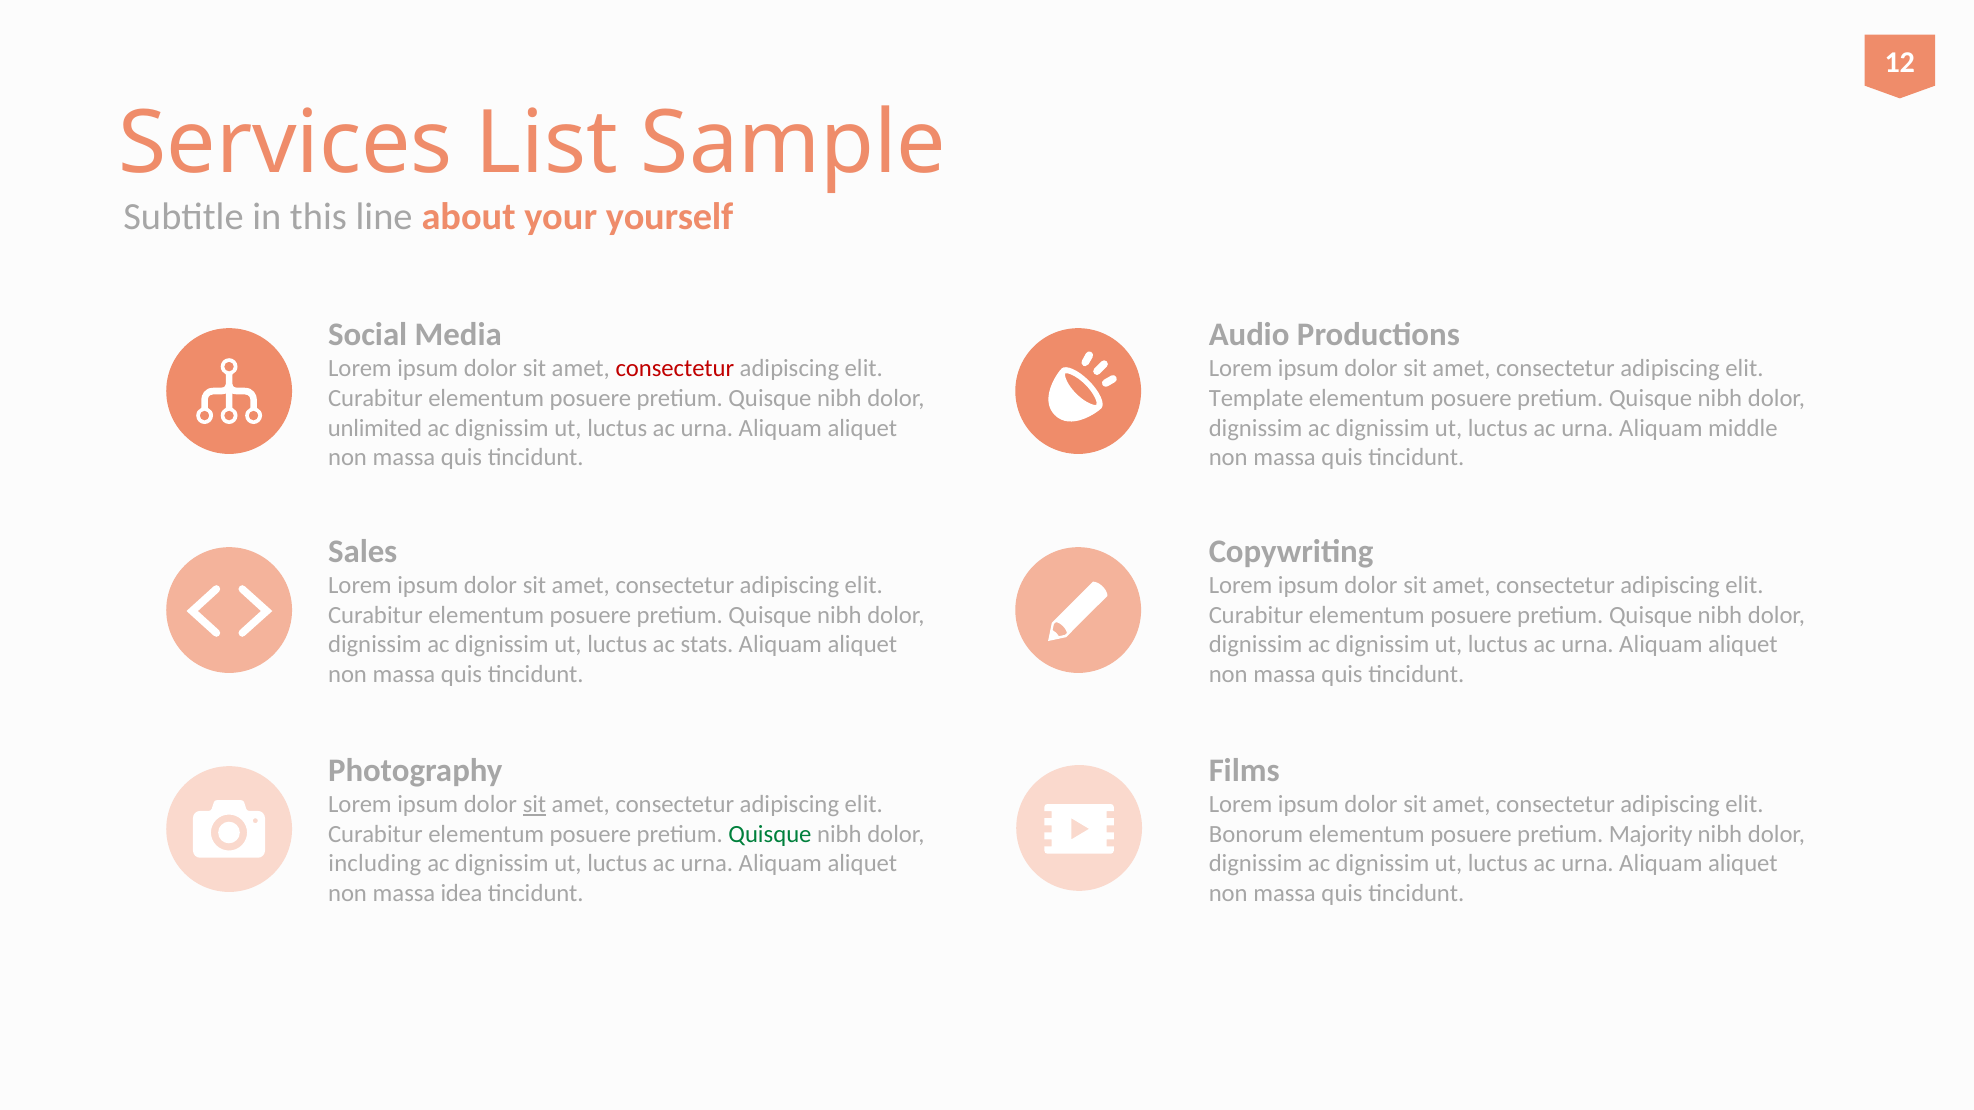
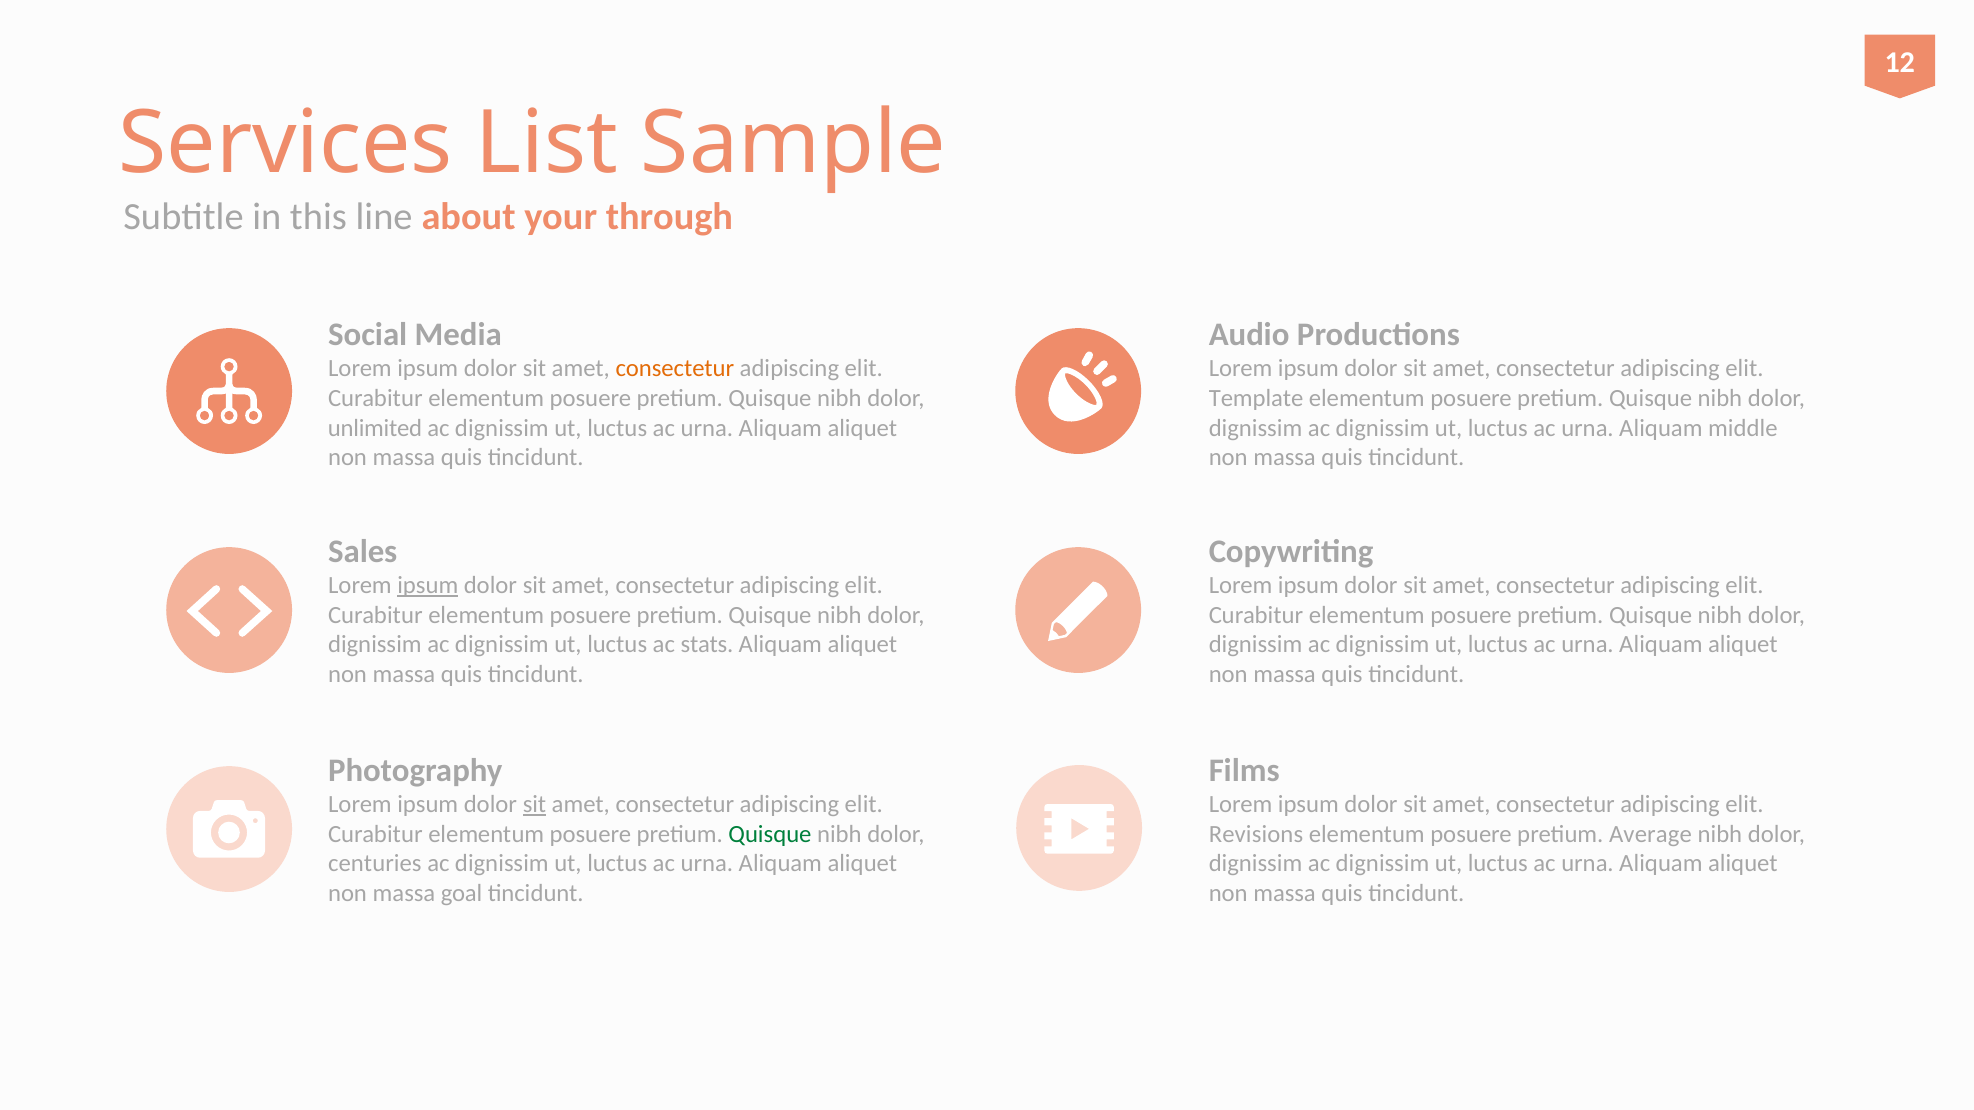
yourself: yourself -> through
consectetur at (675, 369) colour: red -> orange
ipsum at (428, 586) underline: none -> present
Bonorum: Bonorum -> Revisions
Majority: Majority -> Average
including: including -> centuries
idea: idea -> goal
